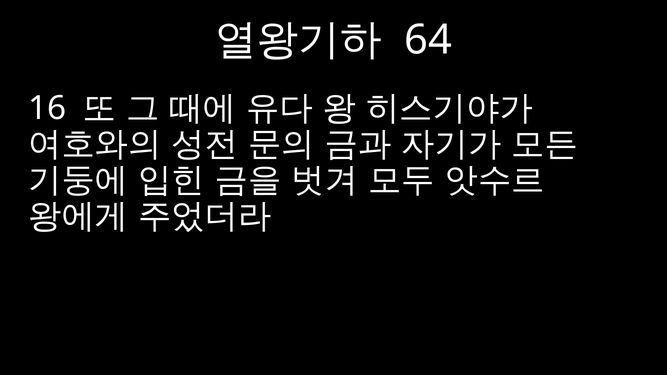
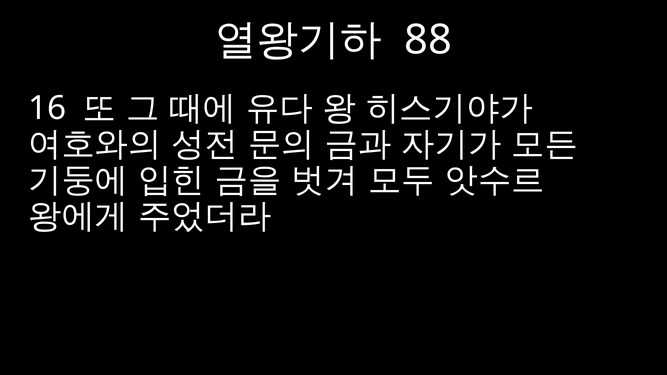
64: 64 -> 88
